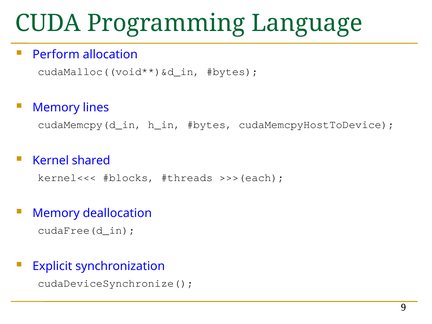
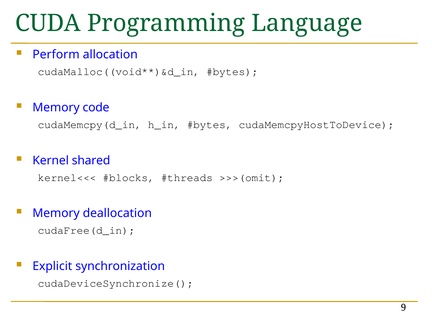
lines: lines -> code
>>>(each: >>>(each -> >>>(omit
